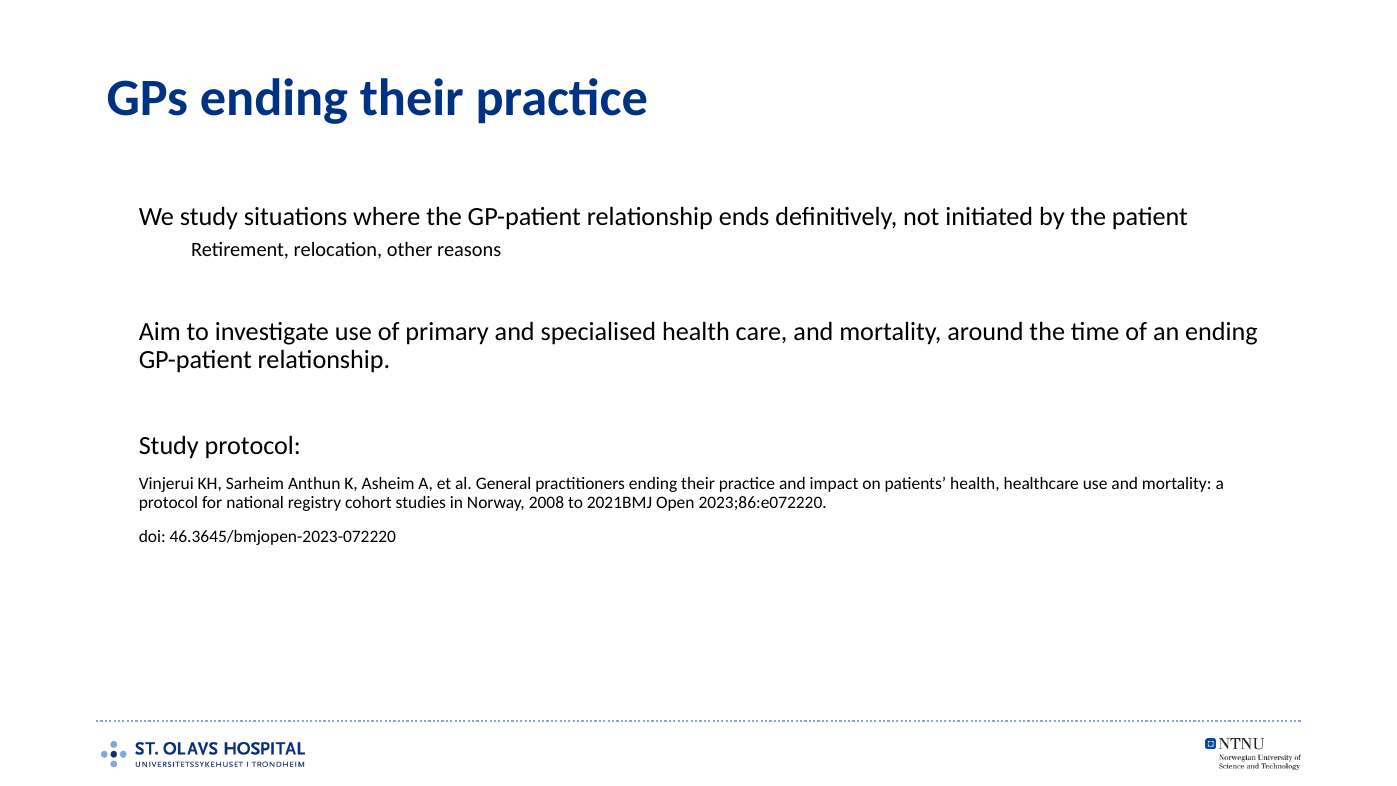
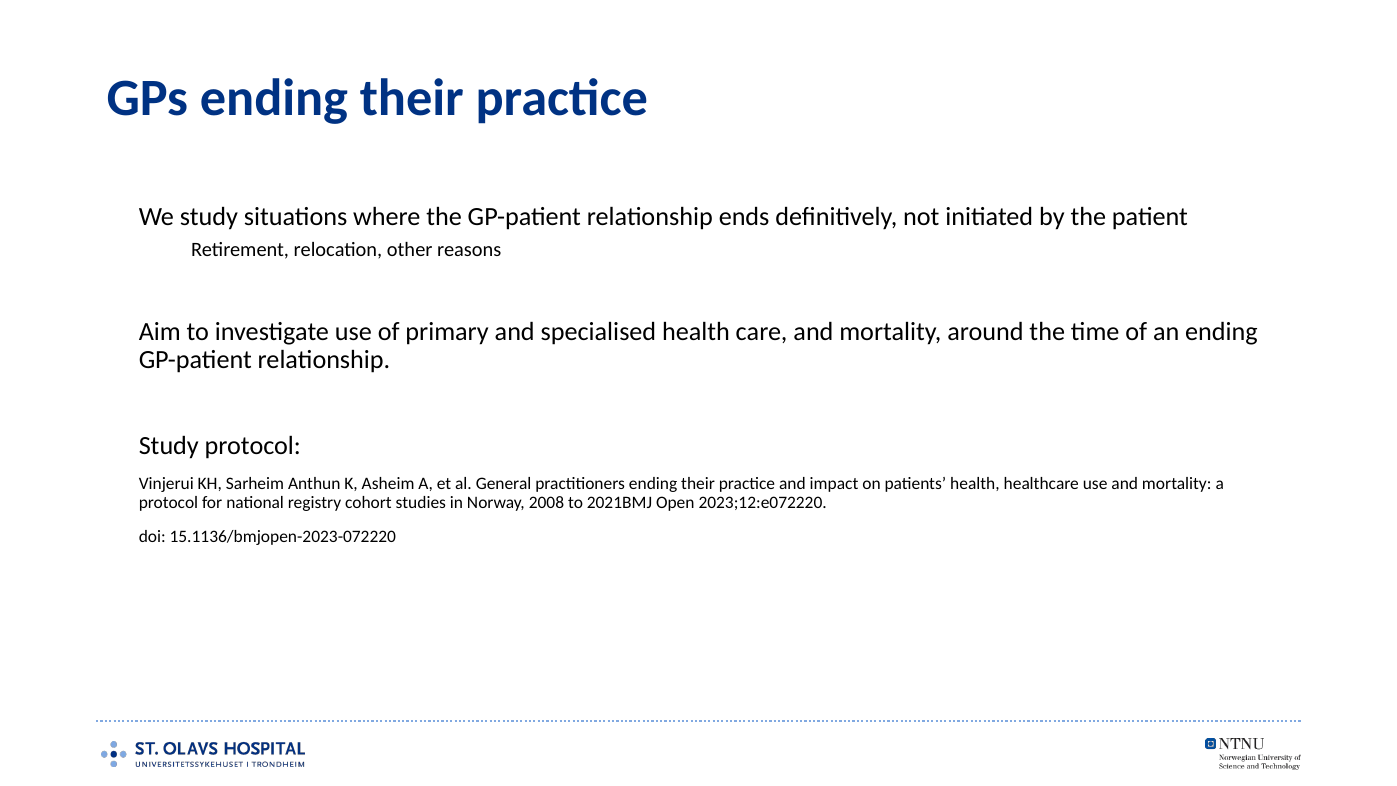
2023;86:e072220: 2023;86:e072220 -> 2023;12:e072220
46.3645/bmjopen-2023-072220: 46.3645/bmjopen-2023-072220 -> 15.1136/bmjopen-2023-072220
